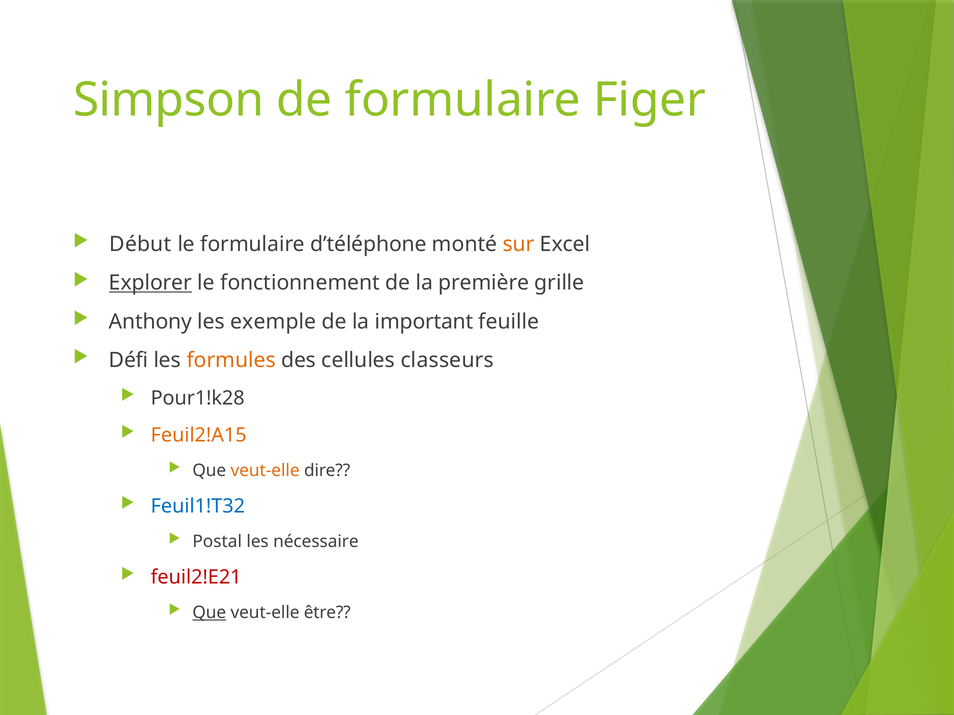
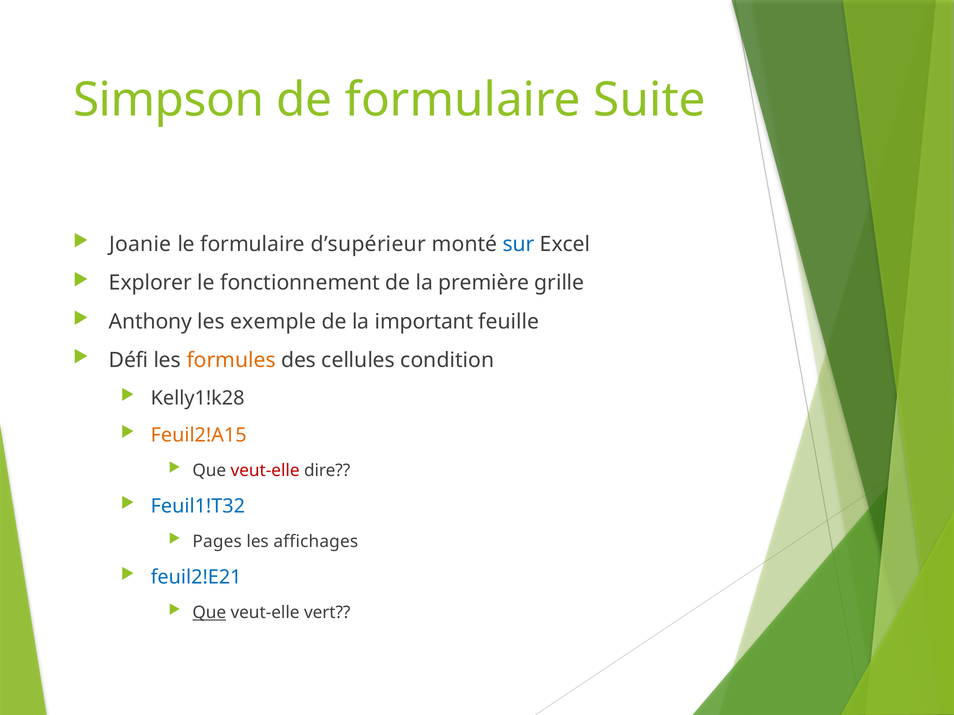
Figer: Figer -> Suite
Début: Début -> Joanie
d’téléphone: d’téléphone -> d’supérieur
sur colour: orange -> blue
Explorer underline: present -> none
classeurs: classeurs -> condition
Pour1!k28: Pour1!k28 -> Kelly1!k28
veut-elle at (265, 471) colour: orange -> red
Postal: Postal -> Pages
nécessaire: nécessaire -> affichages
feuil2!E21 colour: red -> blue
être: être -> vert
